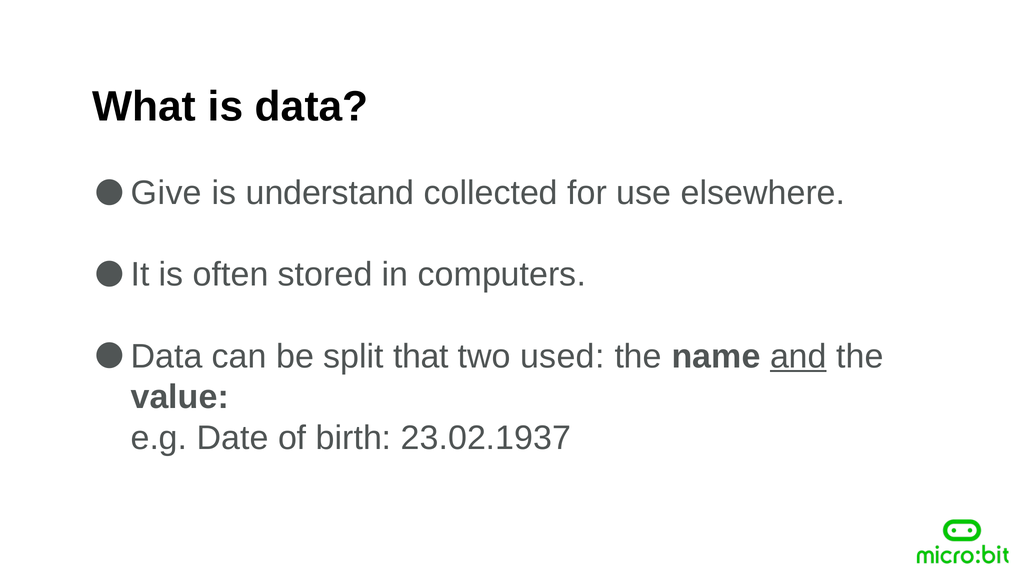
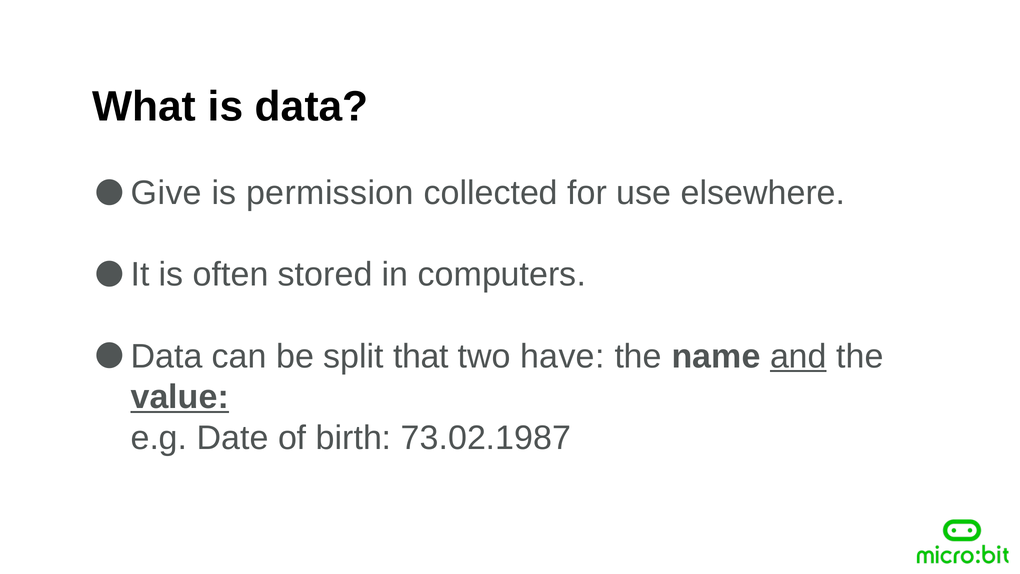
understand: understand -> permission
used: used -> have
value underline: none -> present
23.02.1937: 23.02.1937 -> 73.02.1987
